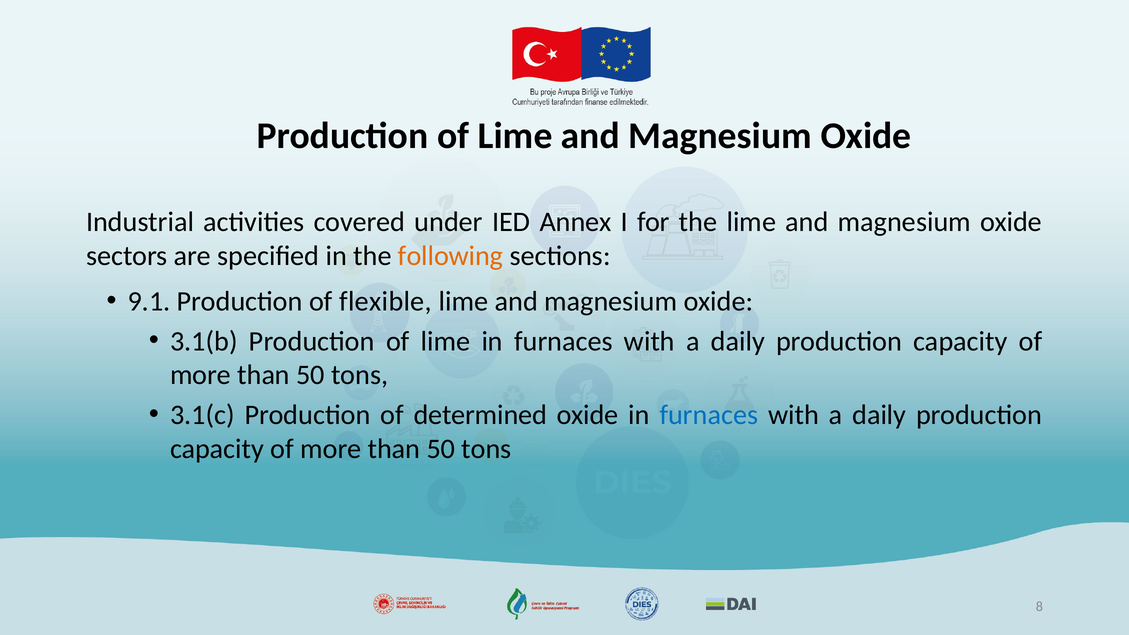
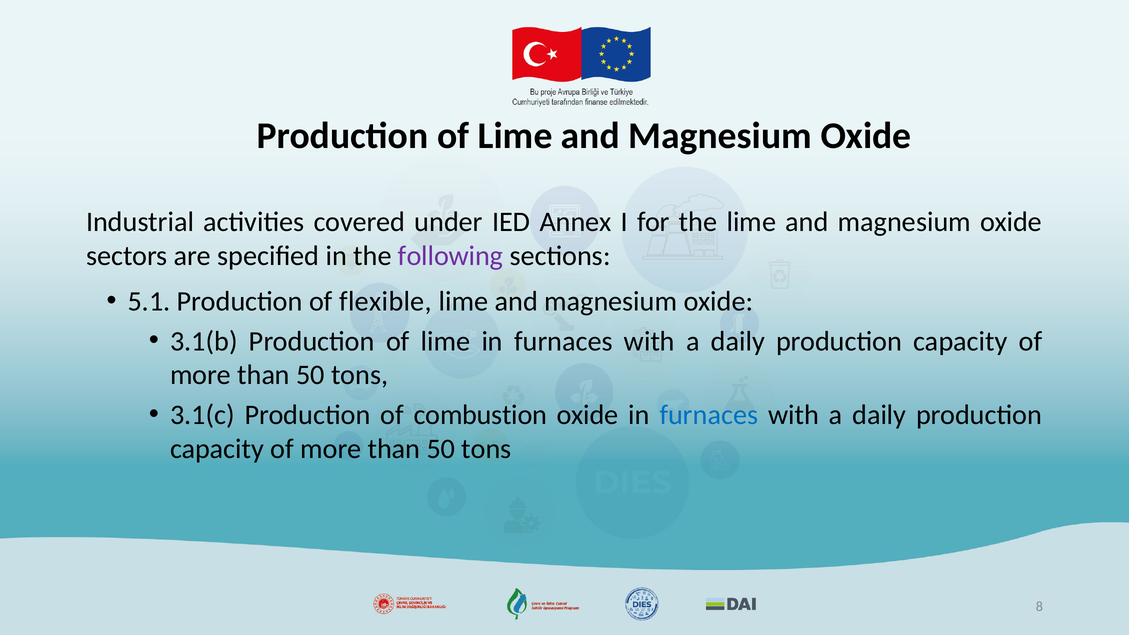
following colour: orange -> purple
9.1: 9.1 -> 5.1
determined: determined -> combustion
